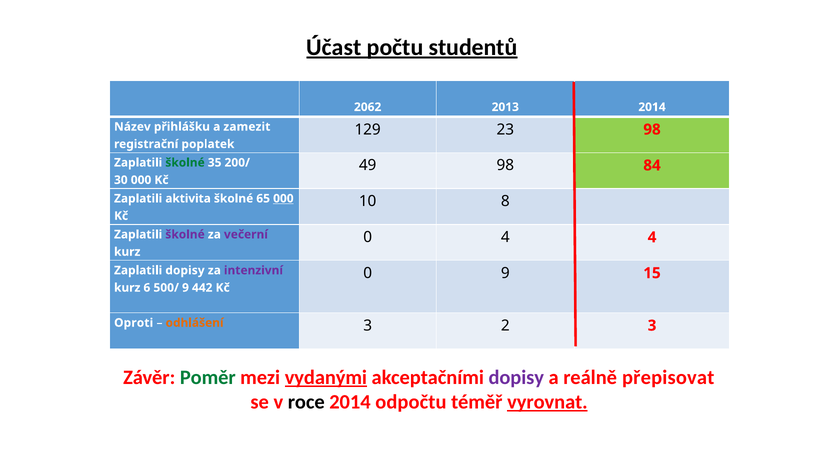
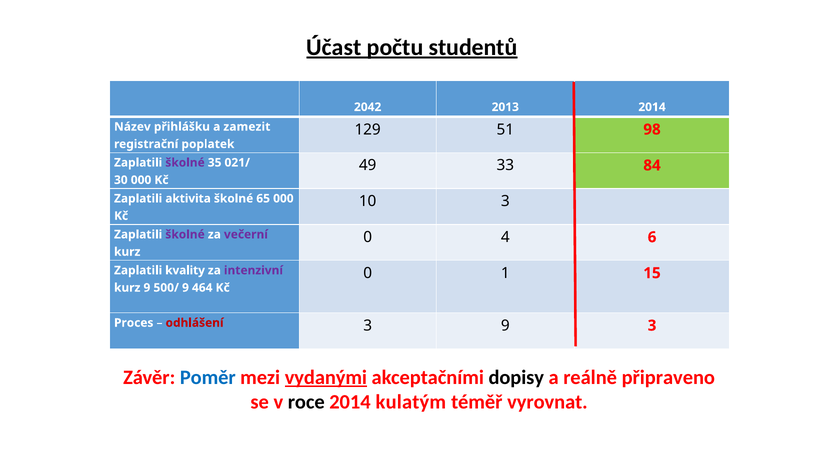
2062: 2062 -> 2042
23: 23 -> 51
školné at (185, 163) colour: green -> purple
200/: 200/ -> 021/
49 98: 98 -> 33
000 at (283, 199) underline: present -> none
10 8: 8 -> 3
4 4: 4 -> 6
Zaplatili dopisy: dopisy -> kvality
0 9: 9 -> 1
kurz 6: 6 -> 9
442: 442 -> 464
Oproti: Oproti -> Proces
odhlášení colour: orange -> red
3 2: 2 -> 9
Poměr colour: green -> blue
dopisy at (516, 378) colour: purple -> black
přepisovat: přepisovat -> připraveno
odpočtu: odpočtu -> kulatým
vyrovnat underline: present -> none
